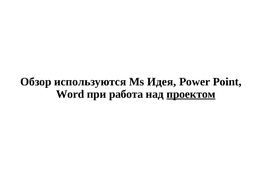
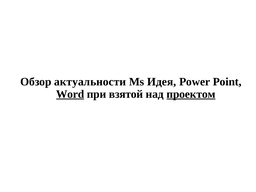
используются: используются -> актуальности
Word underline: none -> present
работа: работа -> взятой
